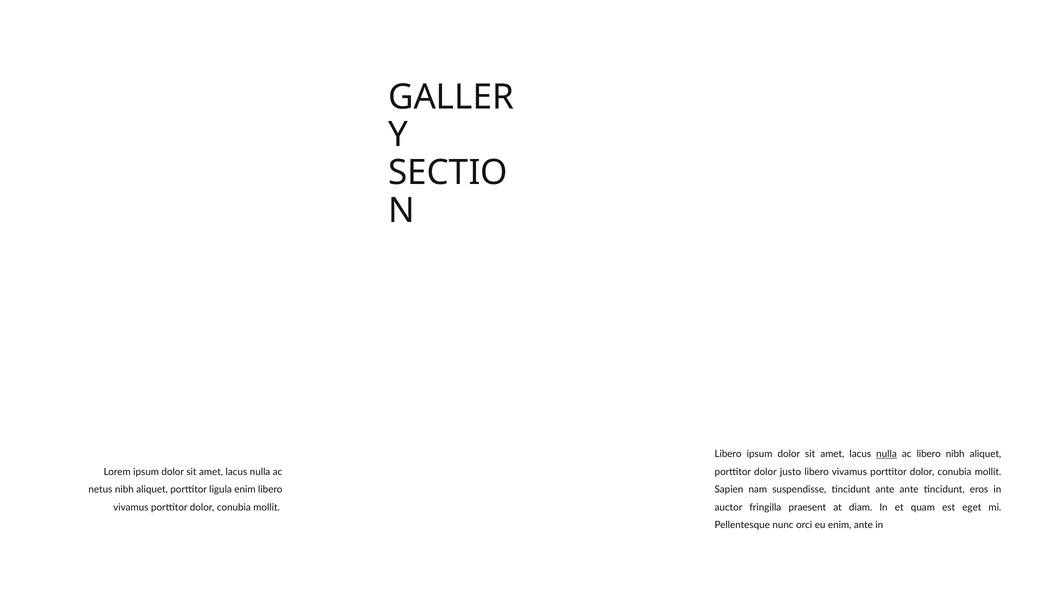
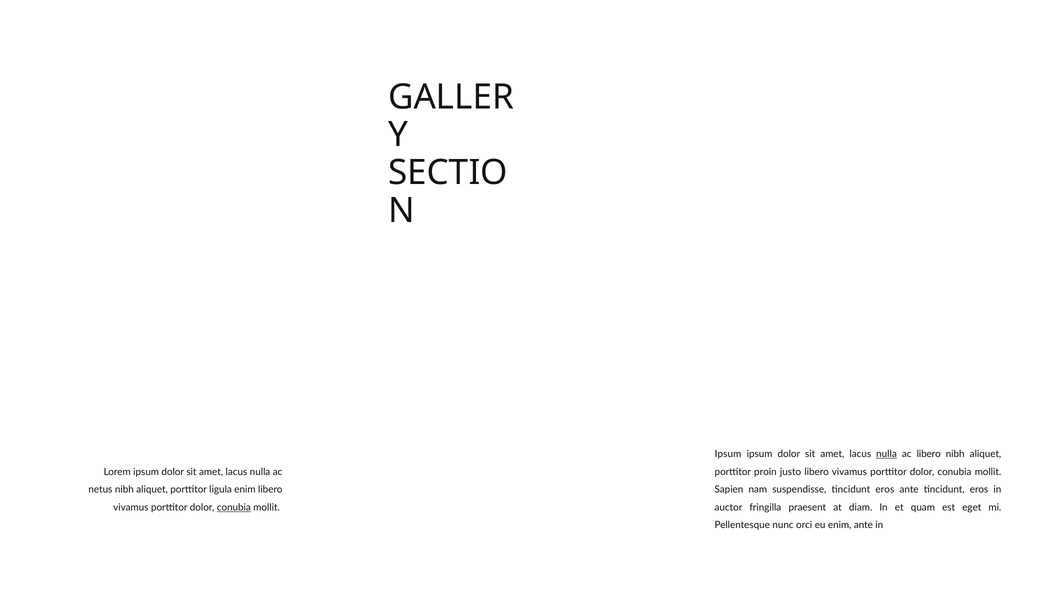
Libero at (728, 454): Libero -> Ipsum
dolor at (765, 472): dolor -> proin
suspendisse tincidunt ante: ante -> eros
conubia at (234, 508) underline: none -> present
